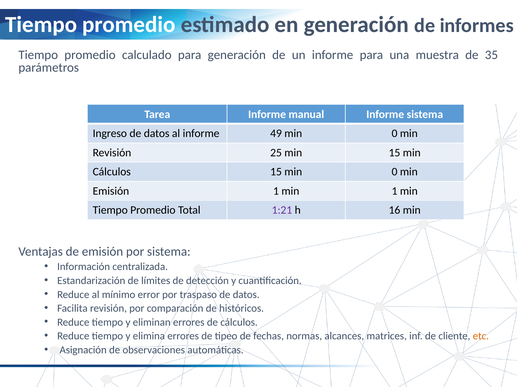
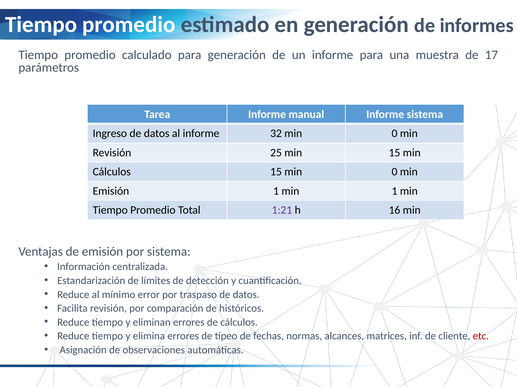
35: 35 -> 17
49: 49 -> 32
etc colour: orange -> red
